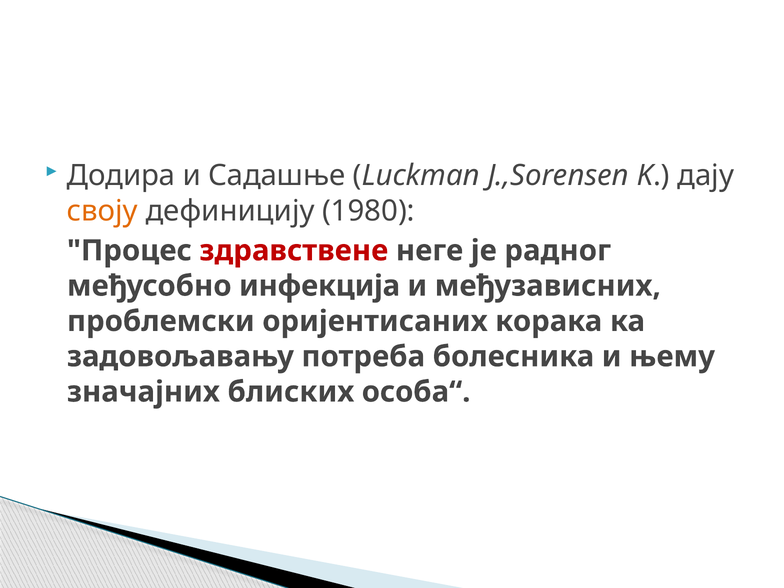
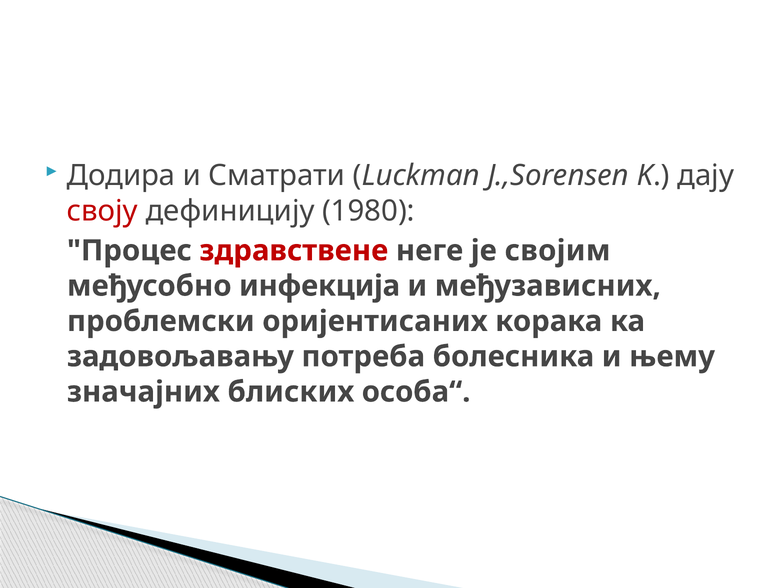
Садашње: Садашње -> Сматрати
своју colour: orange -> red
радног: радног -> својим
